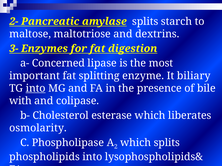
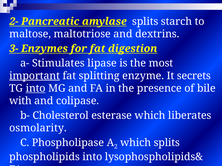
Concerned: Concerned -> Stimulates
important underline: none -> present
biliary: biliary -> secrets
